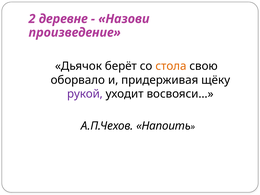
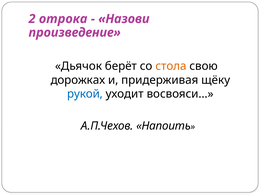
деревне: деревне -> отрока
оборвало: оборвало -> дорожках
рукой colour: purple -> blue
